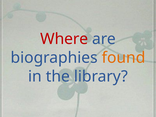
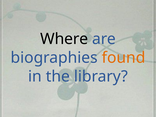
Where colour: red -> black
